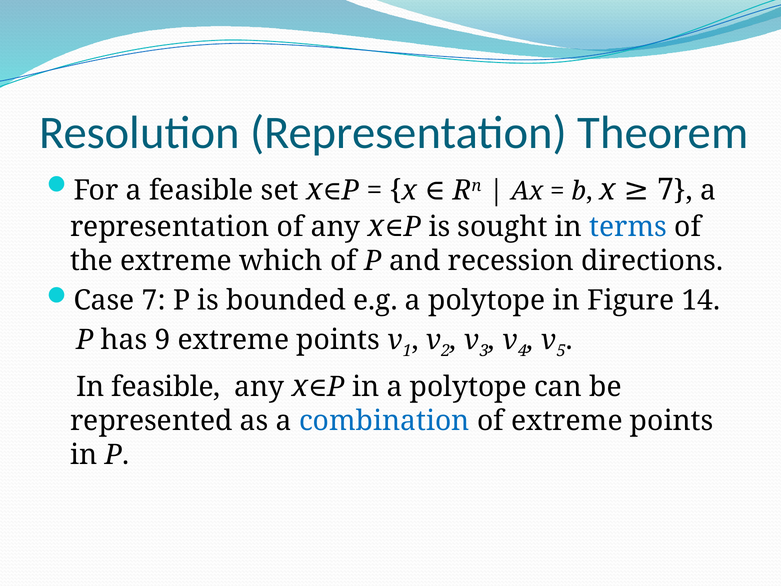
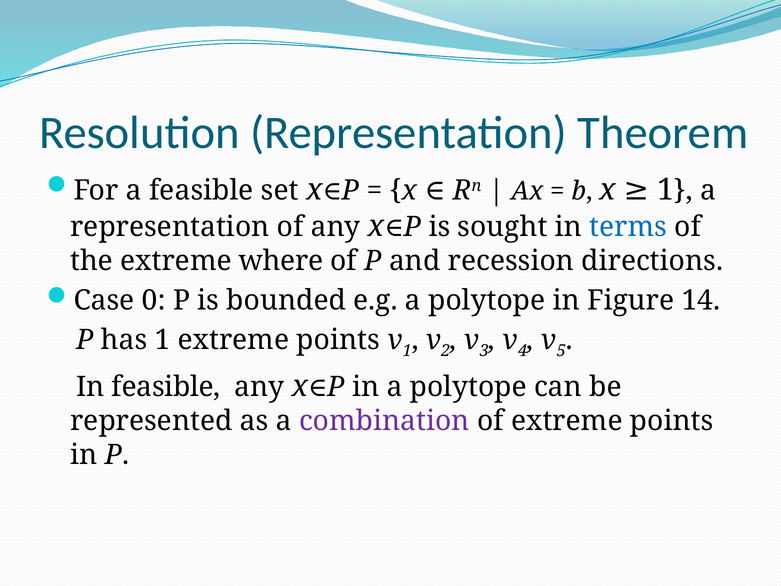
x 7: 7 -> 1
which: which -> where
Case 7: 7 -> 0
has 9: 9 -> 1
combination colour: blue -> purple
